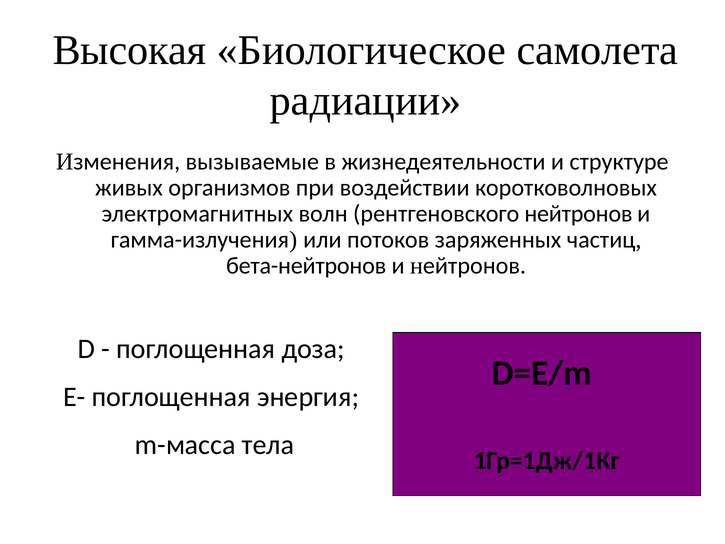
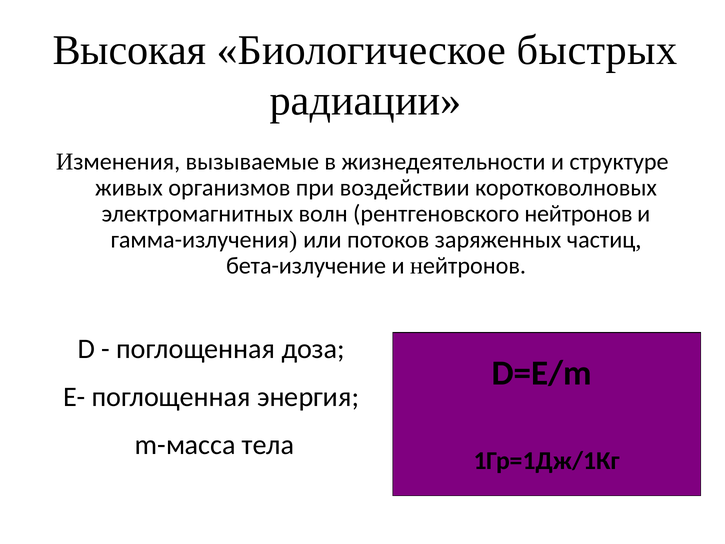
самолета: самолета -> быстрых
бета-нейтронов: бета-нейтронов -> бета-излучение
